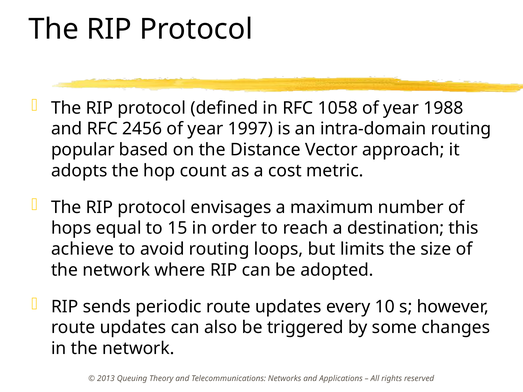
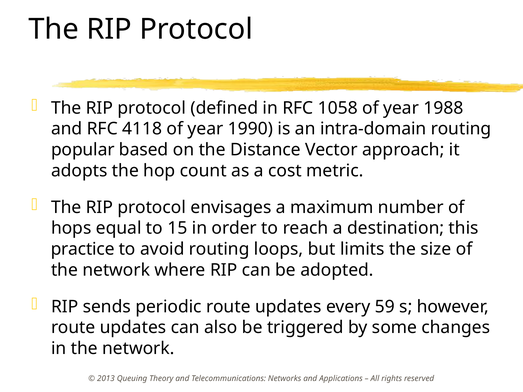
2456: 2456 -> 4118
1997: 1997 -> 1990
achieve: achieve -> practice
10: 10 -> 59
